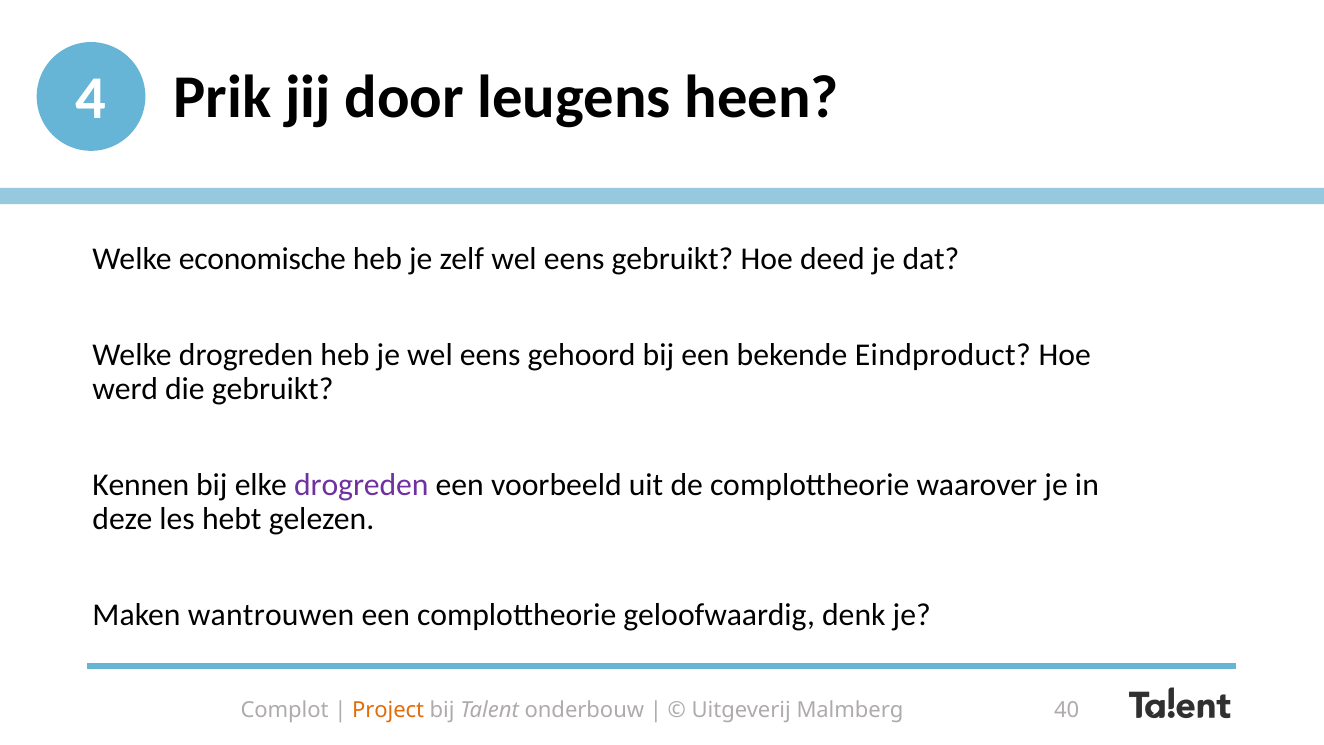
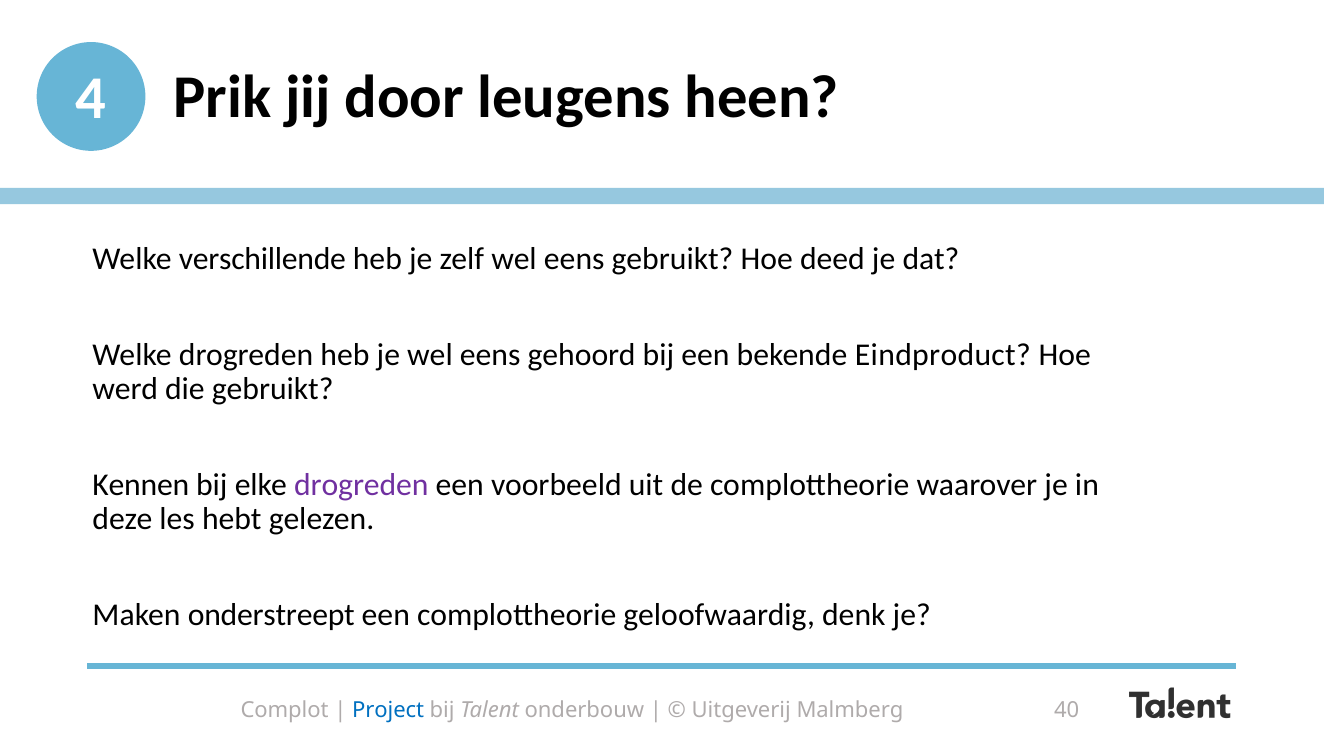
economische: economische -> verschillende
wantrouwen: wantrouwen -> onderstreept
Project colour: orange -> blue
